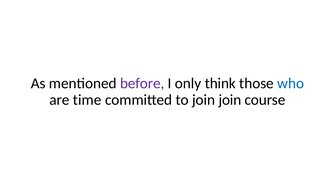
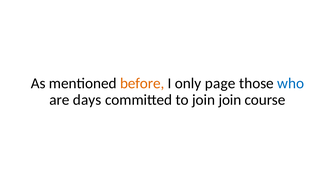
before colour: purple -> orange
think: think -> page
time: time -> days
